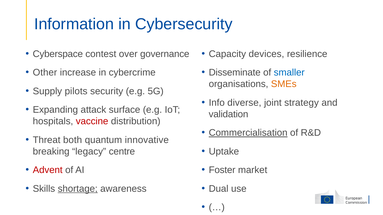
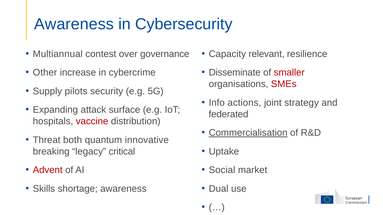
Information at (74, 24): Information -> Awareness
Cyberspace: Cyberspace -> Multiannual
devices: devices -> relevant
smaller colour: blue -> red
SMEs colour: orange -> red
diverse: diverse -> actions
validation: validation -> federated
centre: centre -> critical
Foster: Foster -> Social
shortage underline: present -> none
